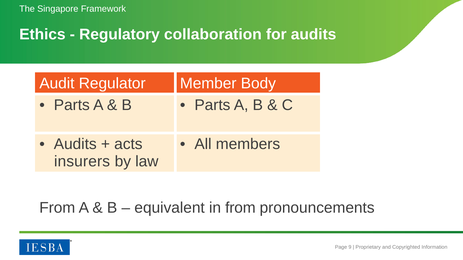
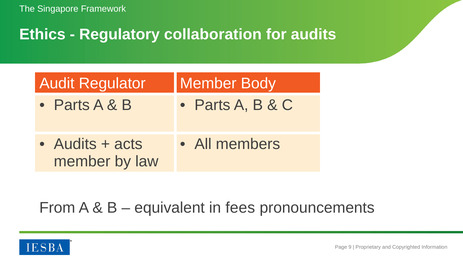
insurers at (82, 162): insurers -> member
in from: from -> fees
